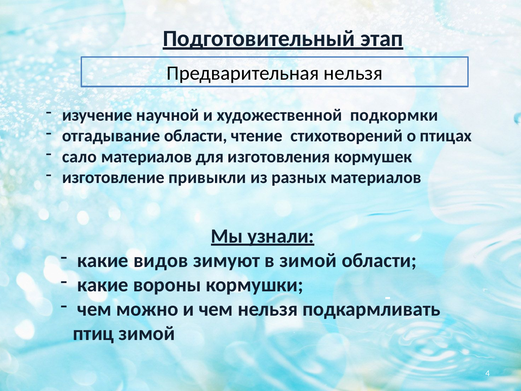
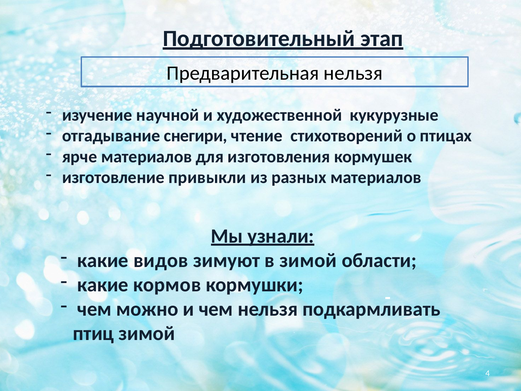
подкормки: подкормки -> кукурузные
отгадывание области: области -> снегири
сало: сало -> ярче
вороны: вороны -> кормов
